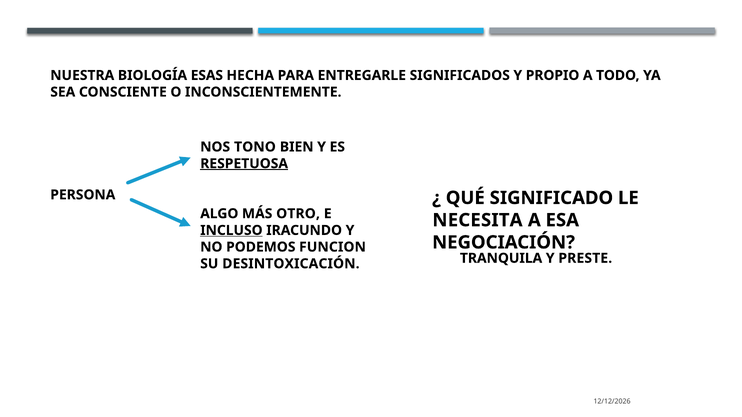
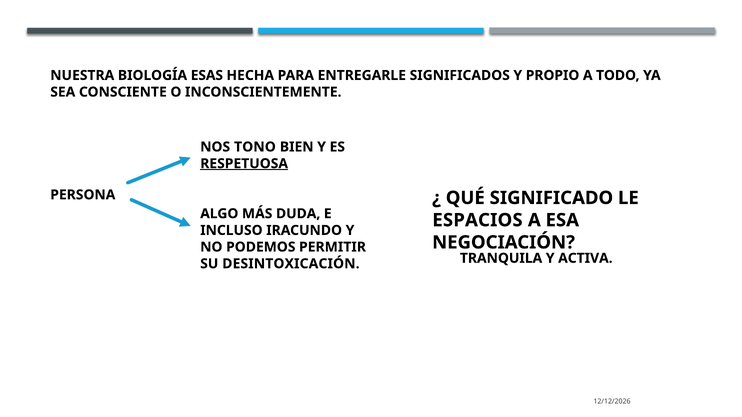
OTRO: OTRO -> DUDA
NECESITA: NECESITA -> ESPACIOS
INCLUSO underline: present -> none
FUNCION: FUNCION -> PERMITIR
PRESTE: PRESTE -> ACTIVA
